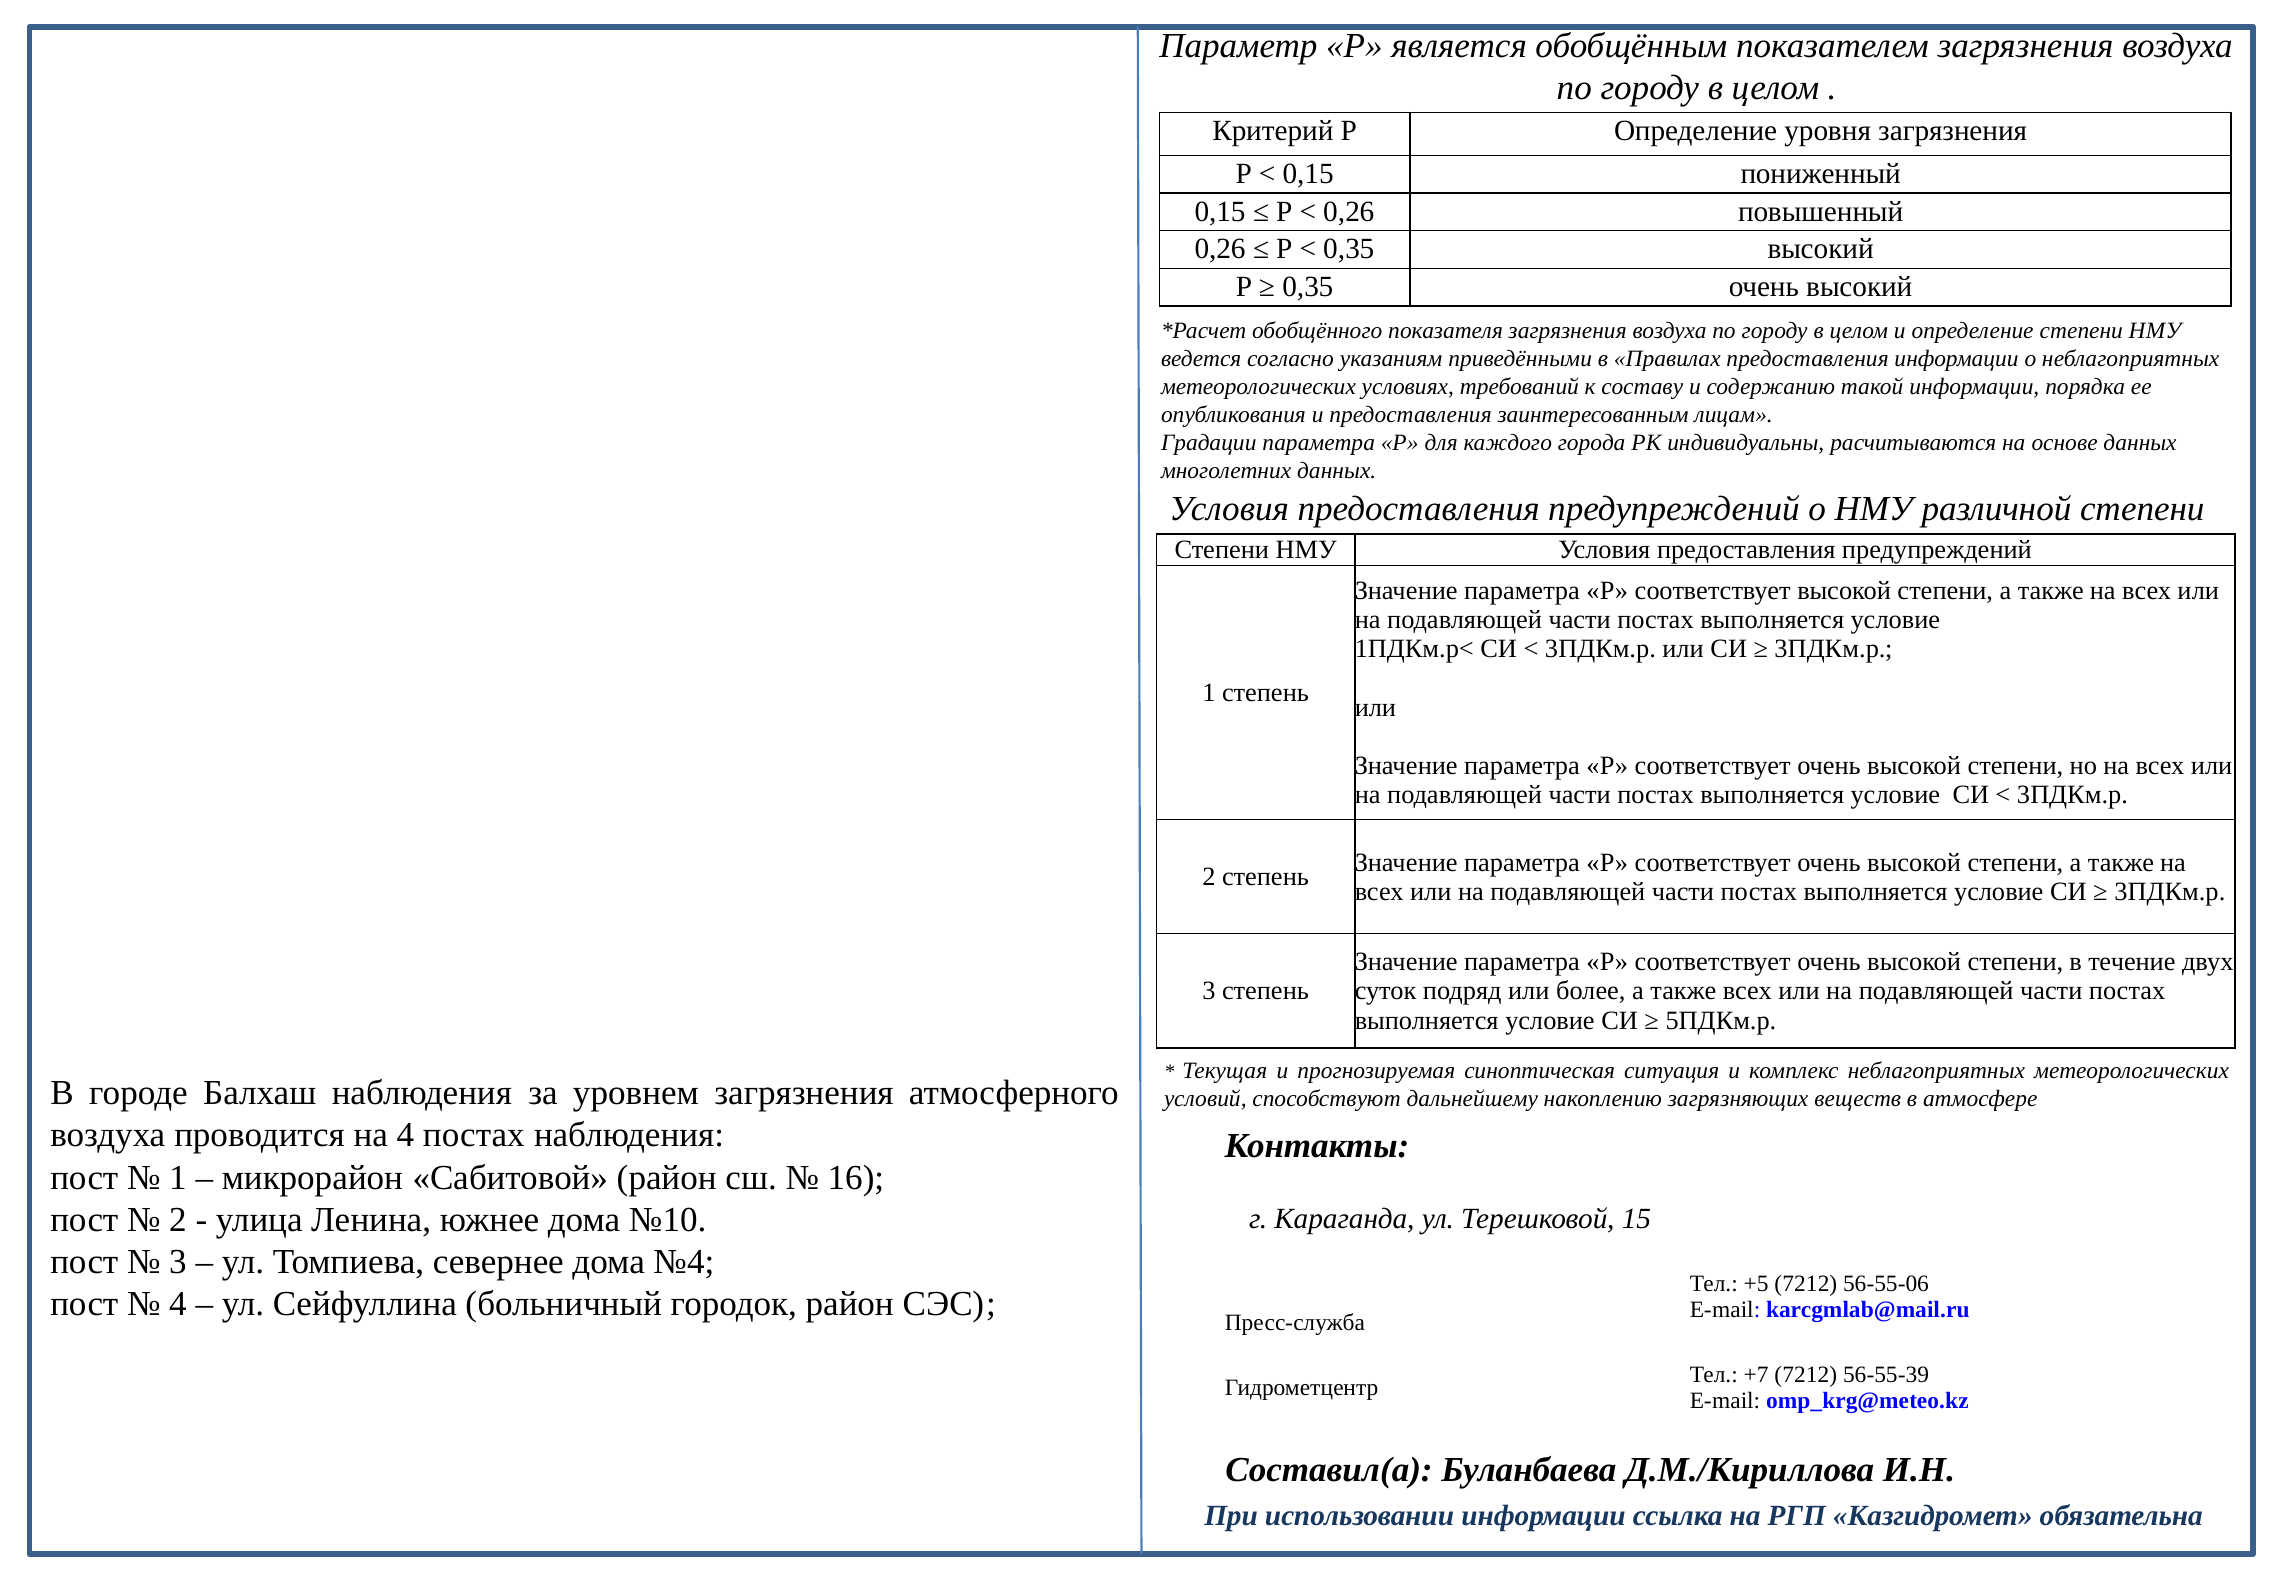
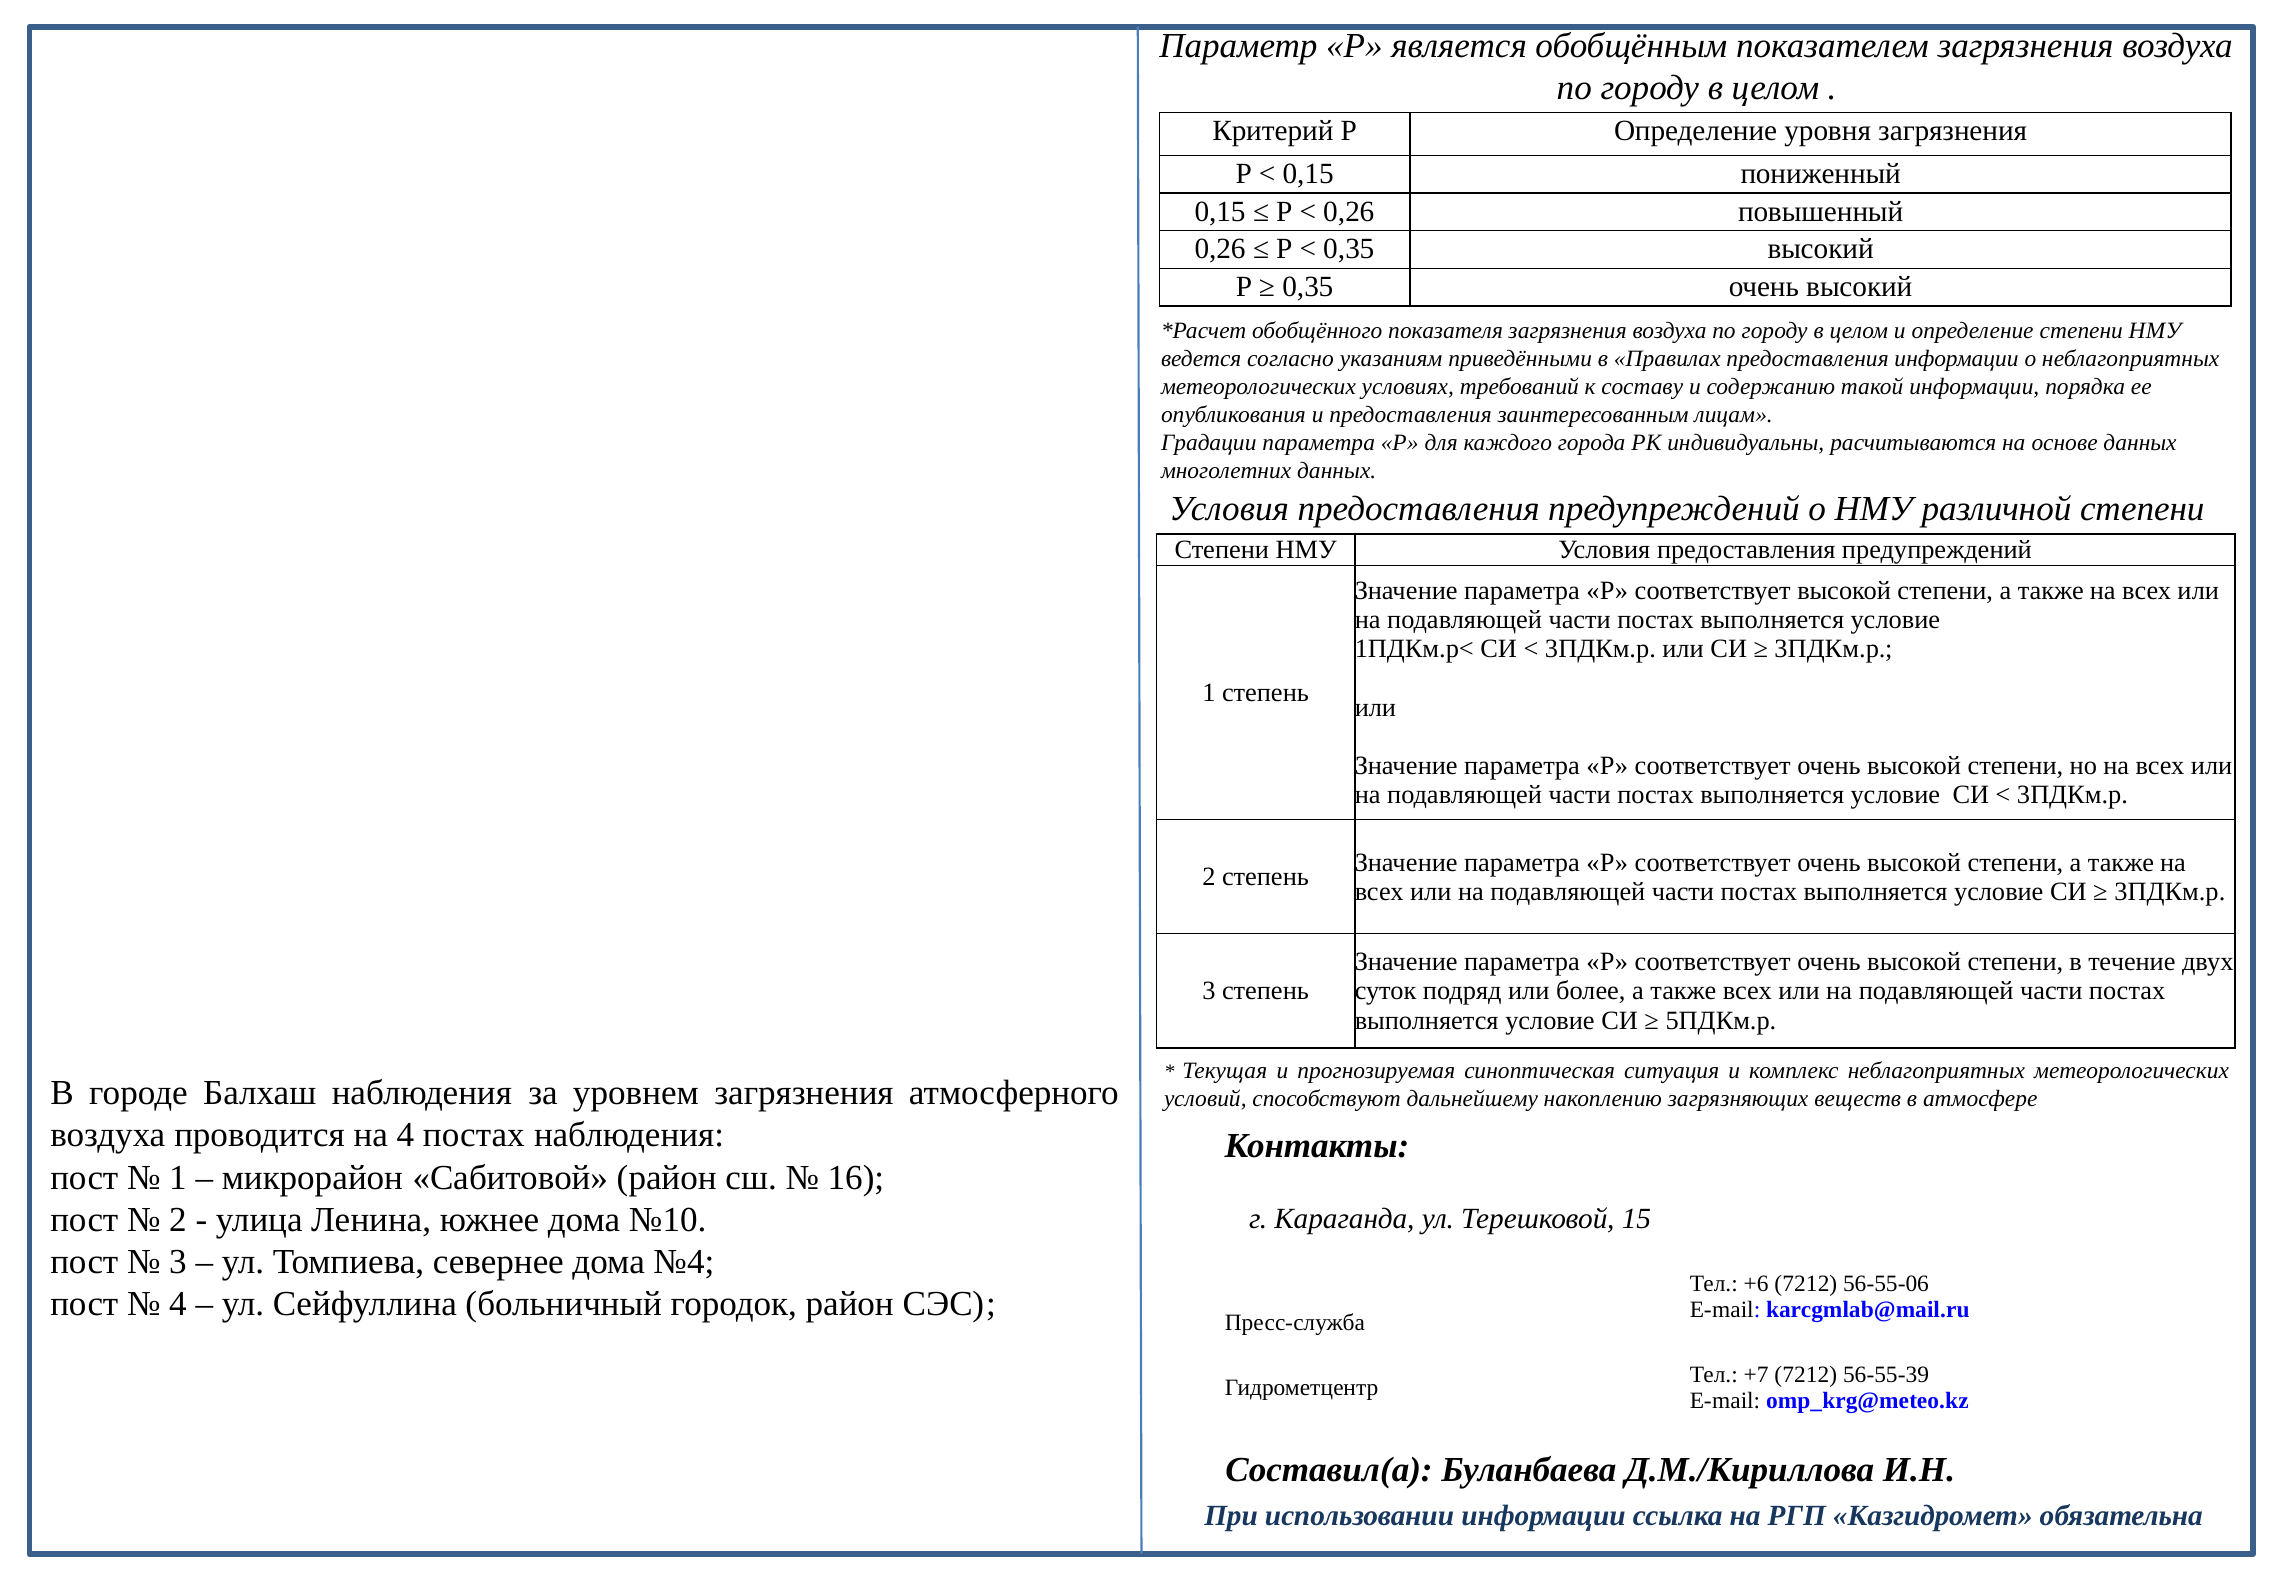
+5: +5 -> +6
